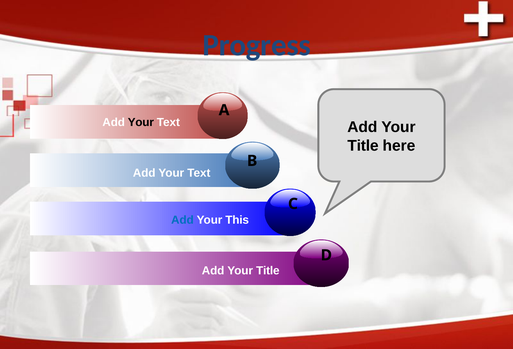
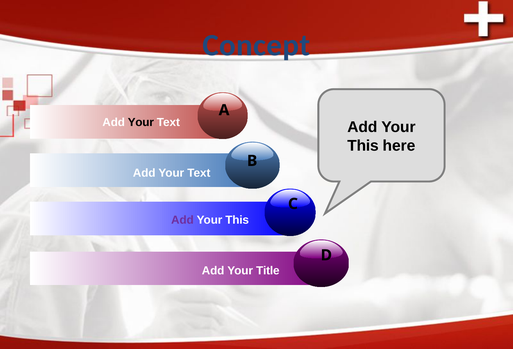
Progress: Progress -> Concept
Title at (363, 146): Title -> This
Add at (182, 220) colour: blue -> purple
